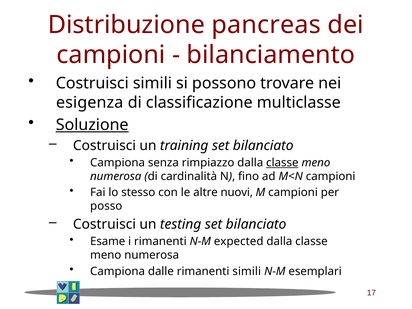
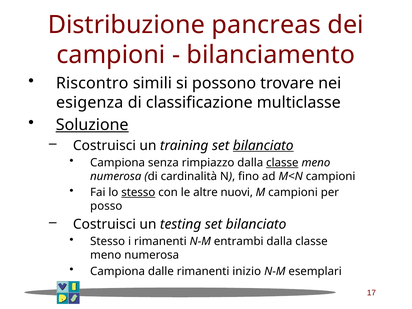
Costruisci at (92, 83): Costruisci -> Riscontro
bilanciato at (263, 145) underline: none -> present
stesso at (138, 192) underline: none -> present
Esame at (108, 241): Esame -> Stesso
expected: expected -> entrambi
rimanenti simili: simili -> inizio
